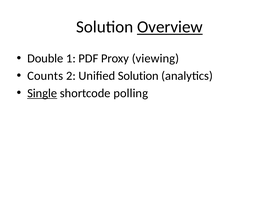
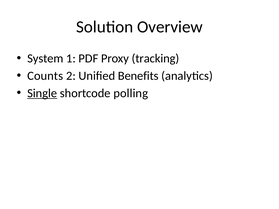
Overview underline: present -> none
Double: Double -> System
viewing: viewing -> tracking
Unified Solution: Solution -> Benefits
